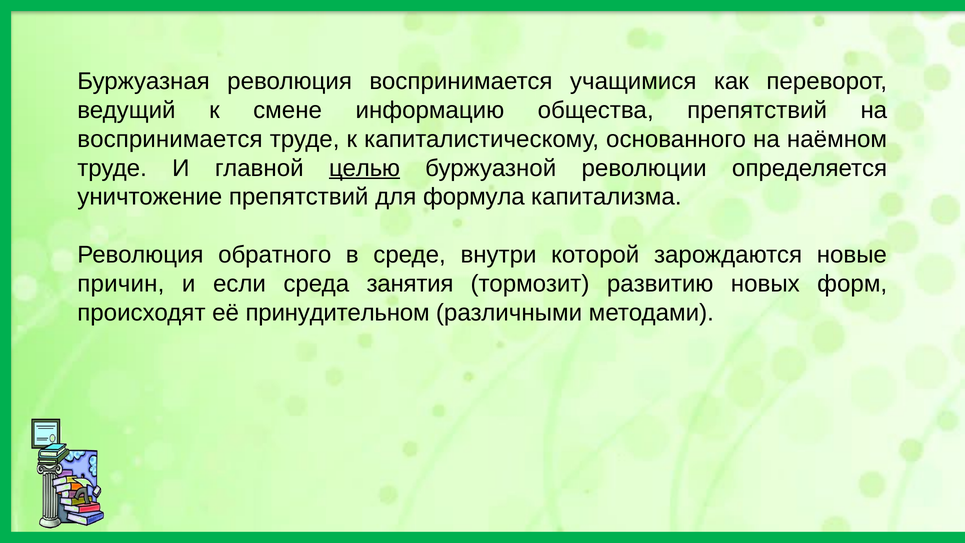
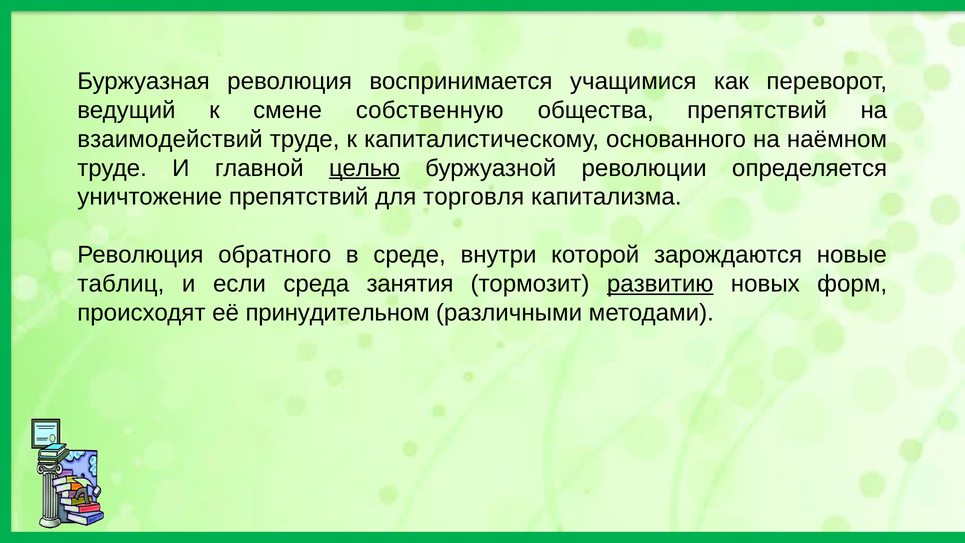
информацию: информацию -> собственную
воспринимается at (170, 139): воспринимается -> взаимодействий
формула: формула -> торговля
причин: причин -> таблиц
развитию underline: none -> present
